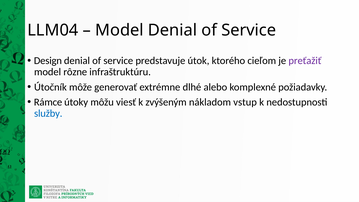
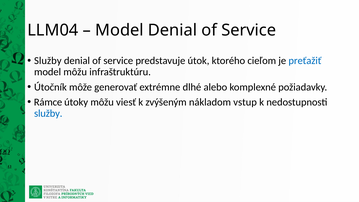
Design at (48, 61): Design -> Služby
preťažiť colour: purple -> blue
model rôzne: rôzne -> môžu
